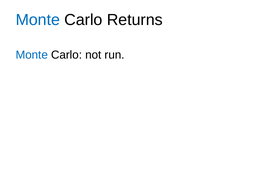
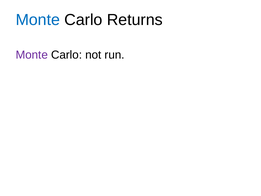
Monte at (32, 55) colour: blue -> purple
